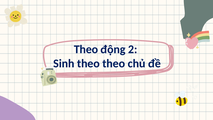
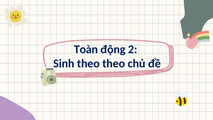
Theo at (86, 49): Theo -> Toàn
